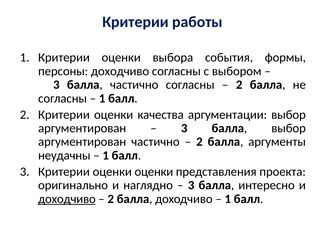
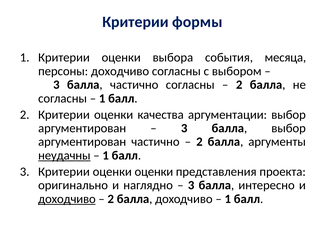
работы: работы -> формы
формы: формы -> месяца
неудачны underline: none -> present
